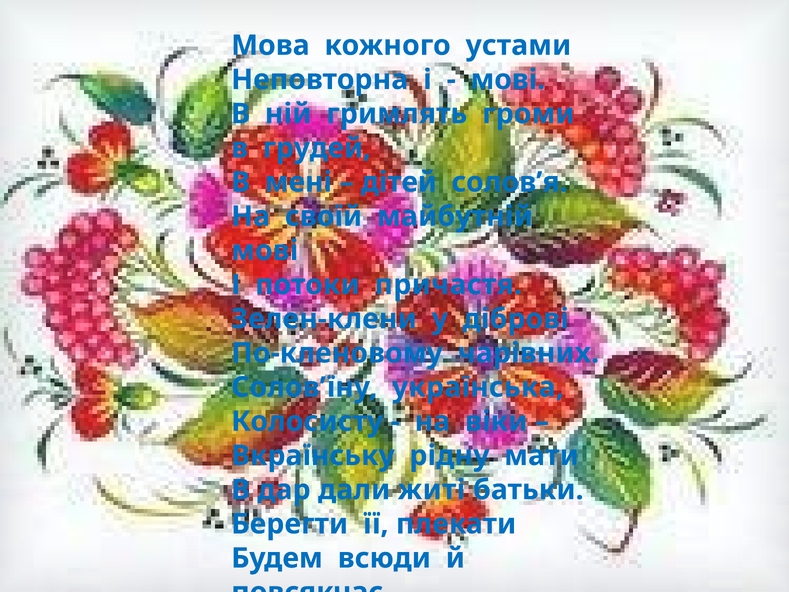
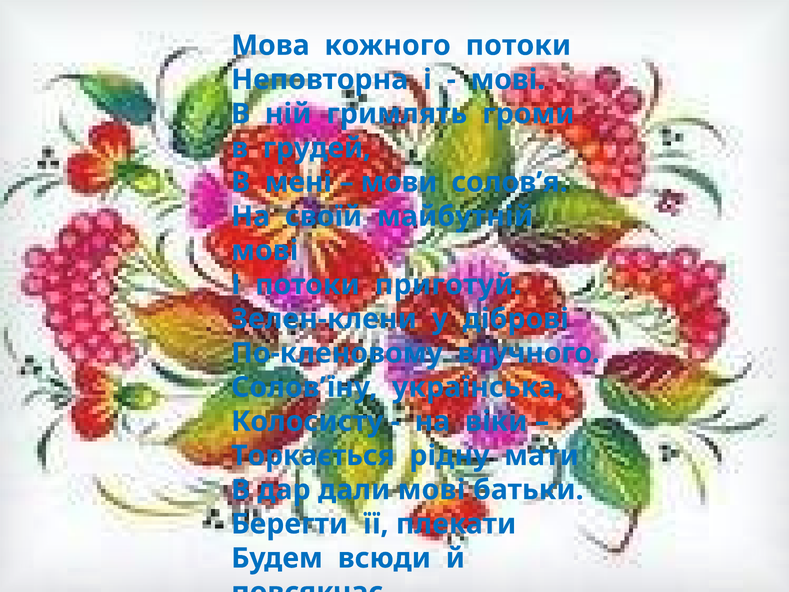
кожного устами: устами -> потоки
дітей: дітей -> мови
причастя: причастя -> приготуй
чарівних: чарівних -> влучного
Вкраїнську: Вкраїнську -> Торкається
дали житі: житі -> мові
